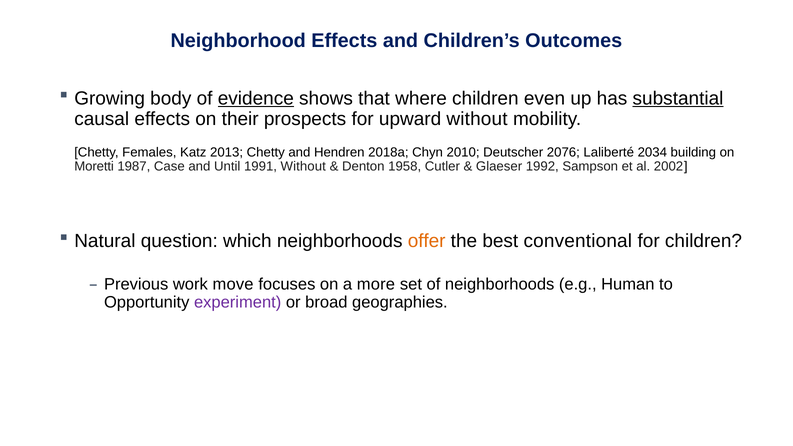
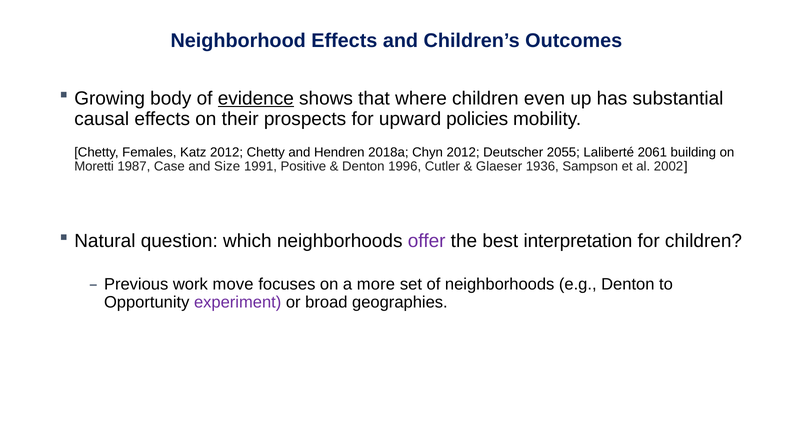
substantial underline: present -> none
upward without: without -> policies
Katz 2013: 2013 -> 2012
Chyn 2010: 2010 -> 2012
2076: 2076 -> 2055
2034: 2034 -> 2061
Until: Until -> Size
1991 Without: Without -> Positive
1958: 1958 -> 1996
1992: 1992 -> 1936
offer colour: orange -> purple
conventional: conventional -> interpretation
e.g Human: Human -> Denton
